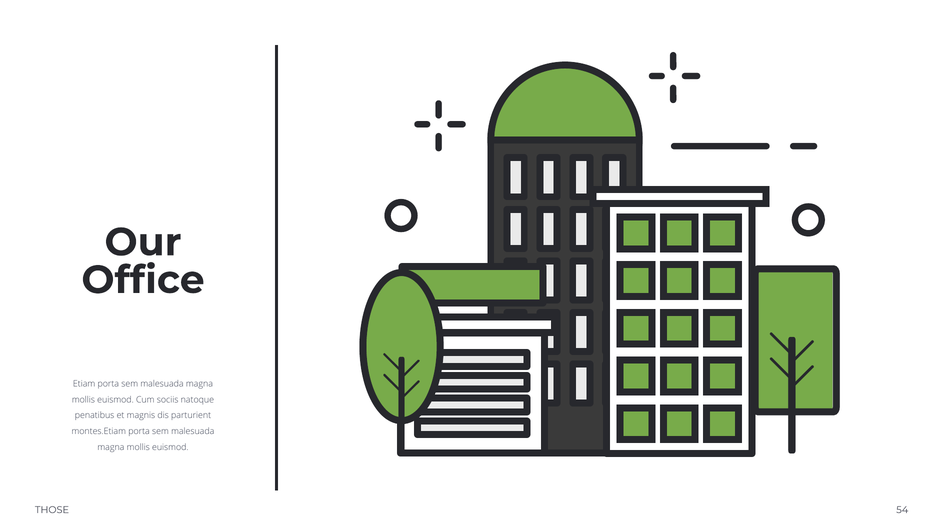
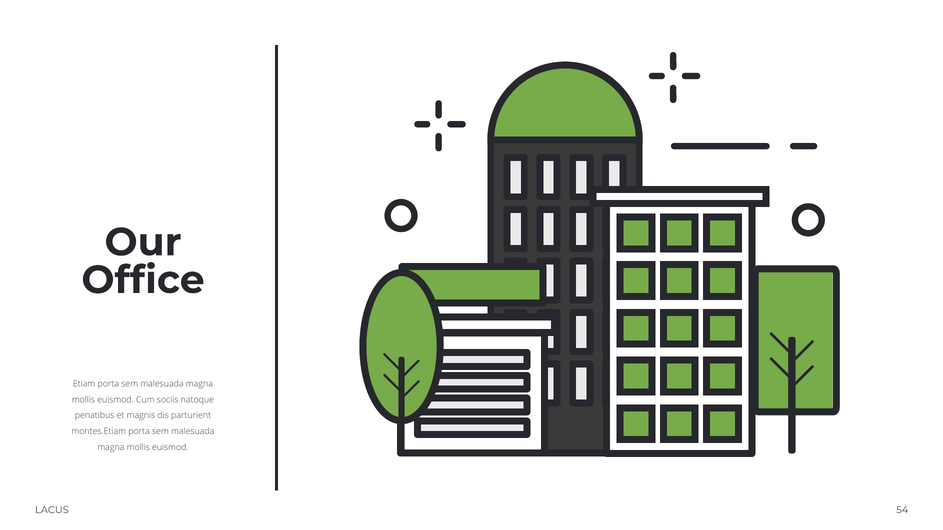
THOSE: THOSE -> LACUS
